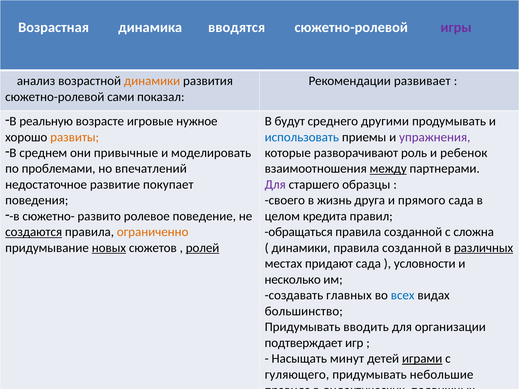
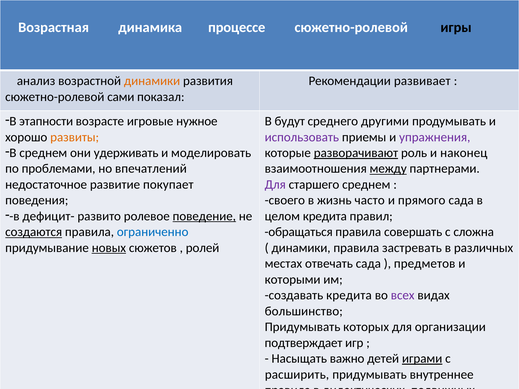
вводятся: вводятся -> процессе
игры colour: purple -> black
реальную: реальную -> этапности
использовать colour: blue -> purple
привычные: привычные -> удерживать
разворачивают underline: none -> present
ребенок: ребенок -> наконец
старшего образцы: образцы -> среднем
друга: друга -> часто
сюжетно-: сюжетно- -> дефицит-
поведение underline: none -> present
ограниченно colour: orange -> blue
созданной at (413, 232): созданной -> совершать
ролей underline: present -> none
созданной at (412, 248): созданной -> застревать
различных underline: present -> none
придают: придают -> отвечать
условности: условности -> предметов
несколько: несколько -> которыми
создавать главных: главных -> кредита
всех colour: blue -> purple
вводить: вводить -> которых
минут: минут -> важно
гуляющего: гуляющего -> расширить
небольшие: небольшие -> внутреннее
